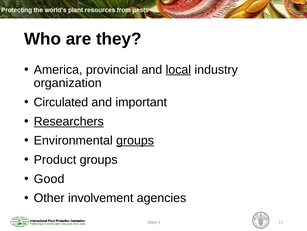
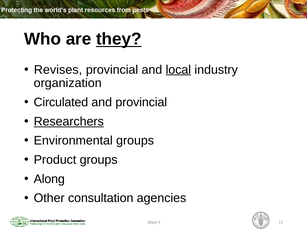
they underline: none -> present
America: America -> Revises
and important: important -> provincial
groups at (135, 140) underline: present -> none
Good: Good -> Along
involvement: involvement -> consultation
